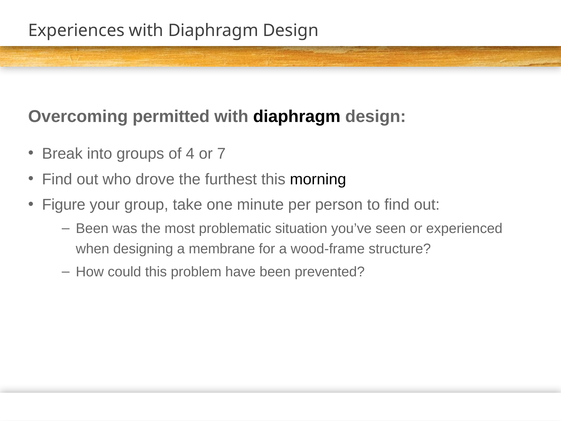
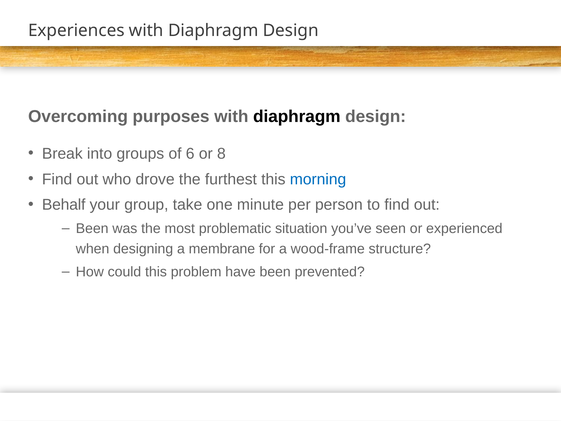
permitted: permitted -> purposes
4: 4 -> 6
7: 7 -> 8
morning colour: black -> blue
Figure: Figure -> Behalf
